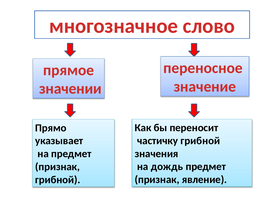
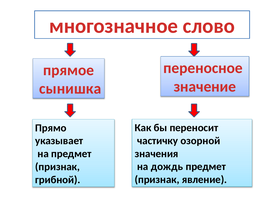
значении: значении -> сынишка
частичку грибной: грибной -> озорной
